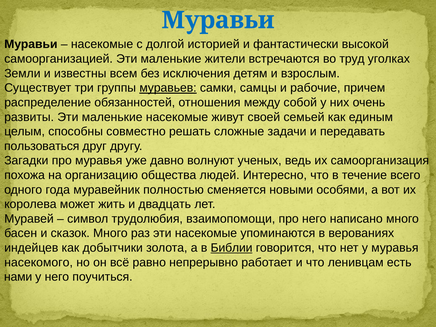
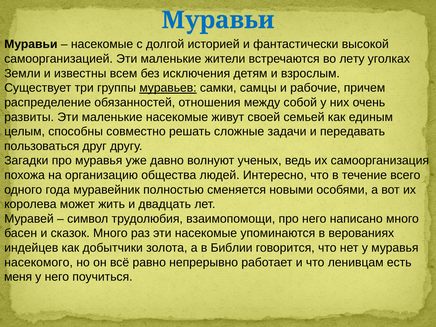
труд: труд -> лету
Библии underline: present -> none
нами: нами -> меня
